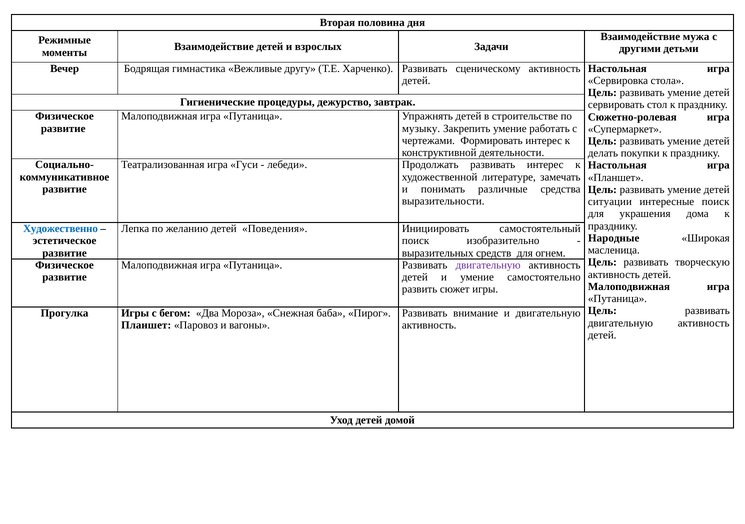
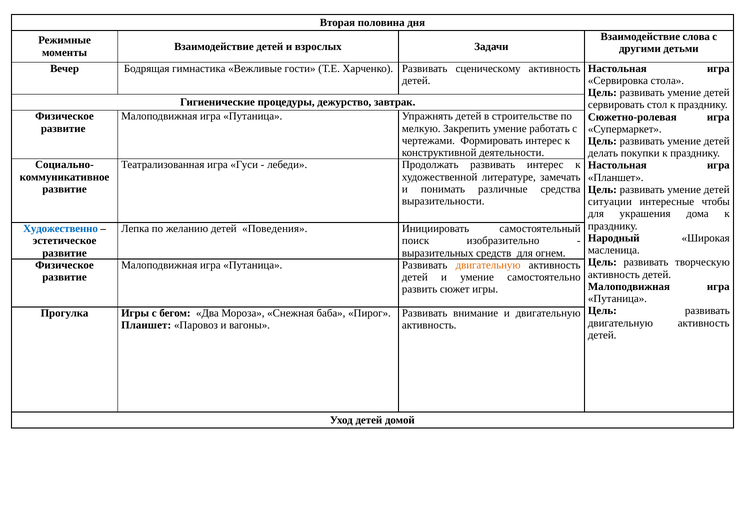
мужа: мужа -> слова
другу: другу -> гости
музыку: музыку -> мелкую
интересные поиск: поиск -> чтобы
Народные: Народные -> Народный
двигательную at (488, 265) colour: purple -> orange
